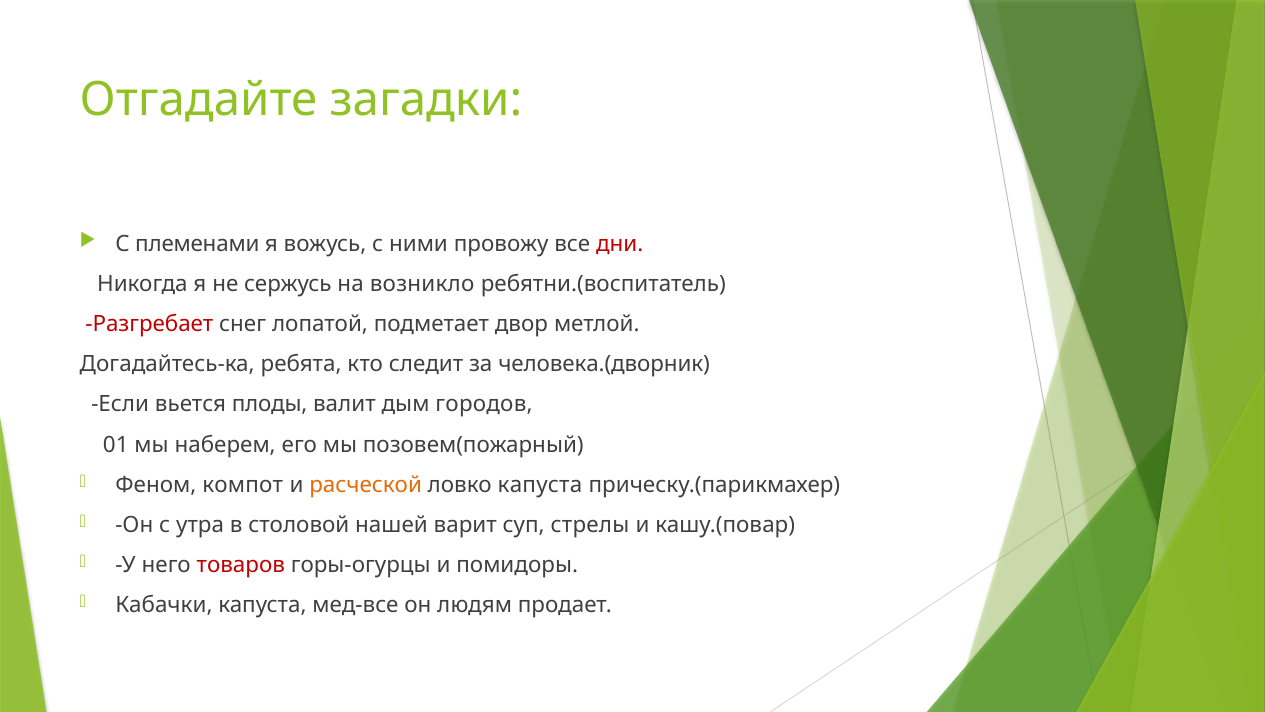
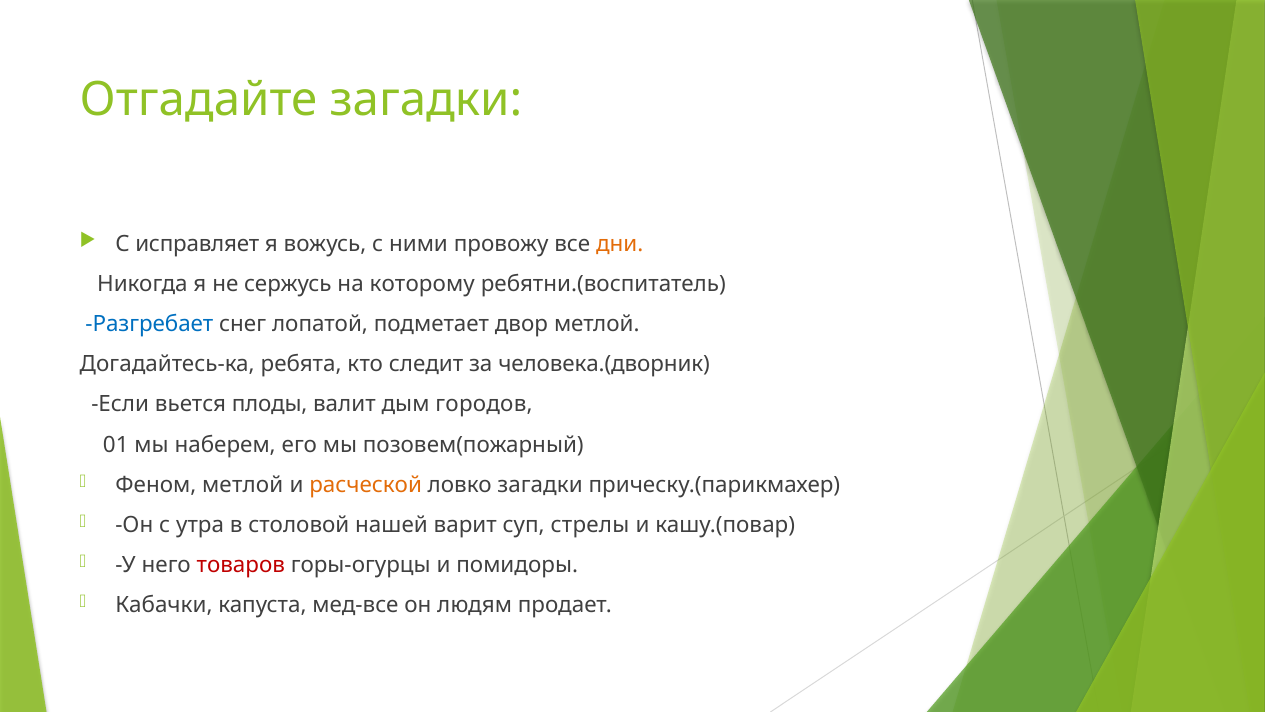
племенами: племенами -> исправляет
дни colour: red -> orange
возникло: возникло -> которому
Разгребает colour: red -> blue
Феном компот: компот -> метлой
ловко капуста: капуста -> загадки
